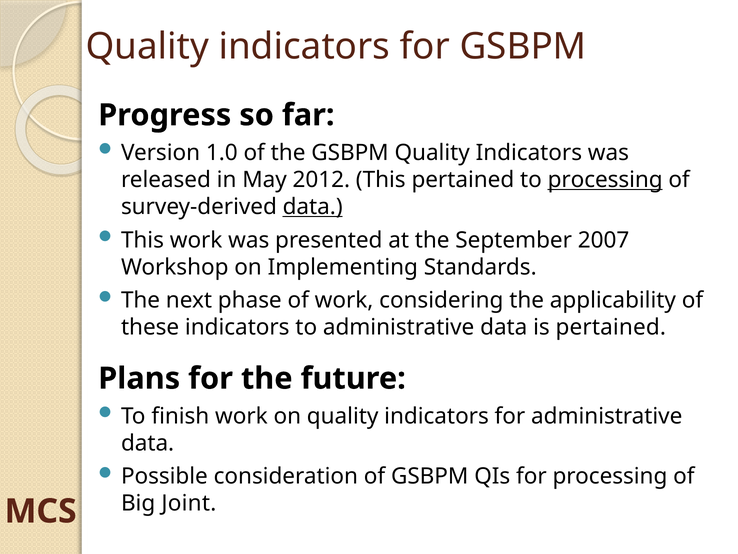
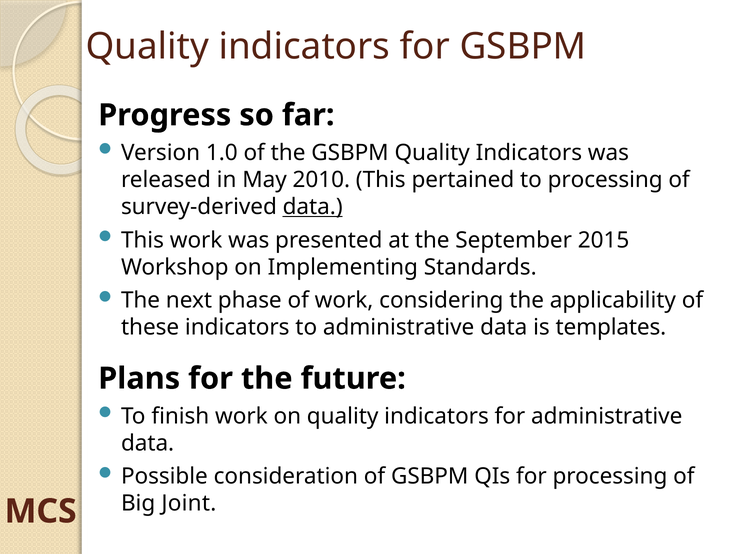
2012: 2012 -> 2010
processing at (605, 180) underline: present -> none
2007: 2007 -> 2015
is pertained: pertained -> templates
